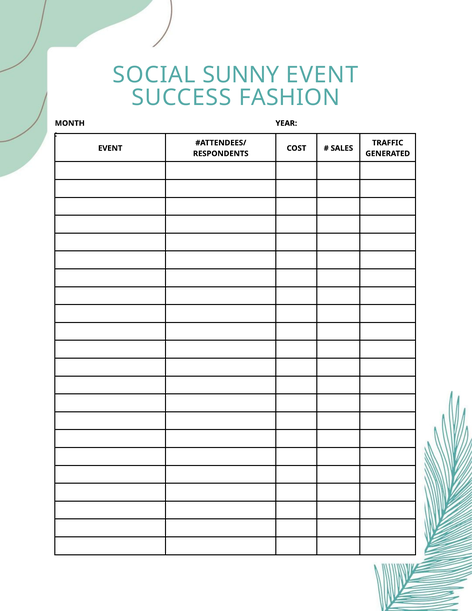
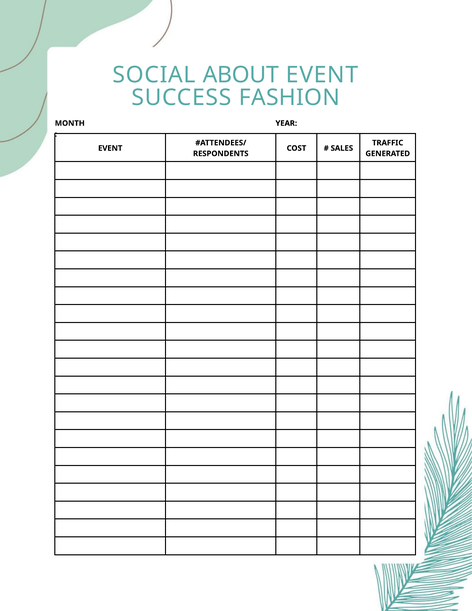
SUNNY: SUNNY -> ABOUT
